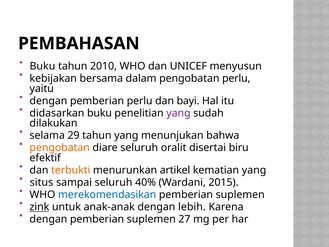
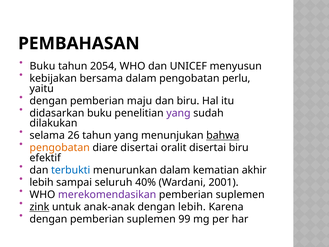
2010: 2010 -> 2054
pemberian perlu: perlu -> maju
dan bayi: bayi -> biru
29: 29 -> 26
bahwa underline: none -> present
diare seluruh: seluruh -> disertai
terbukti colour: orange -> blue
menurunkan artikel: artikel -> dalam
kematian yang: yang -> akhir
situs at (41, 182): situs -> lebih
2015: 2015 -> 2001
merekomendasikan colour: blue -> purple
27: 27 -> 99
